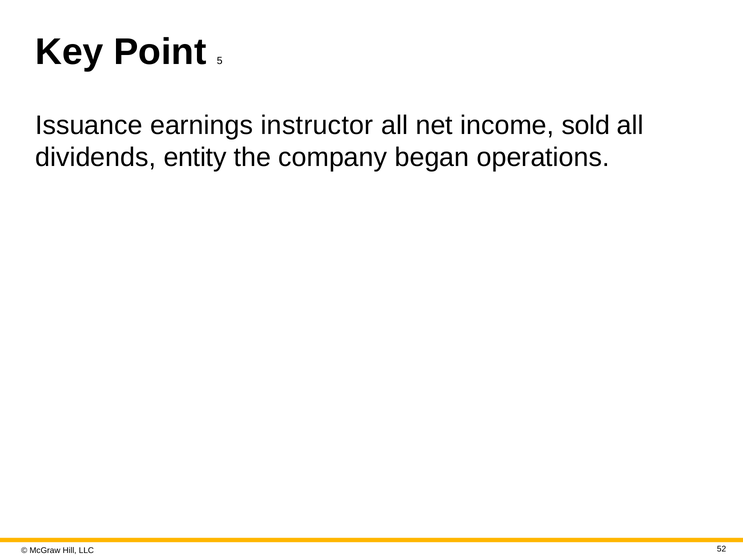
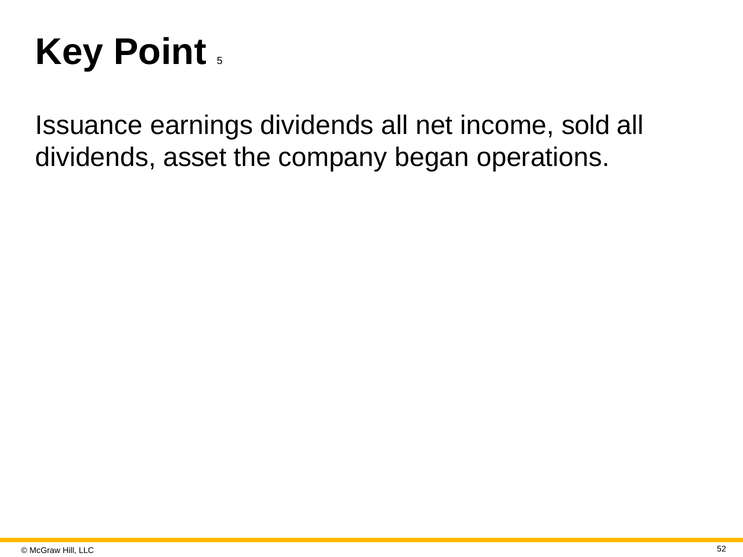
earnings instructor: instructor -> dividends
entity: entity -> asset
